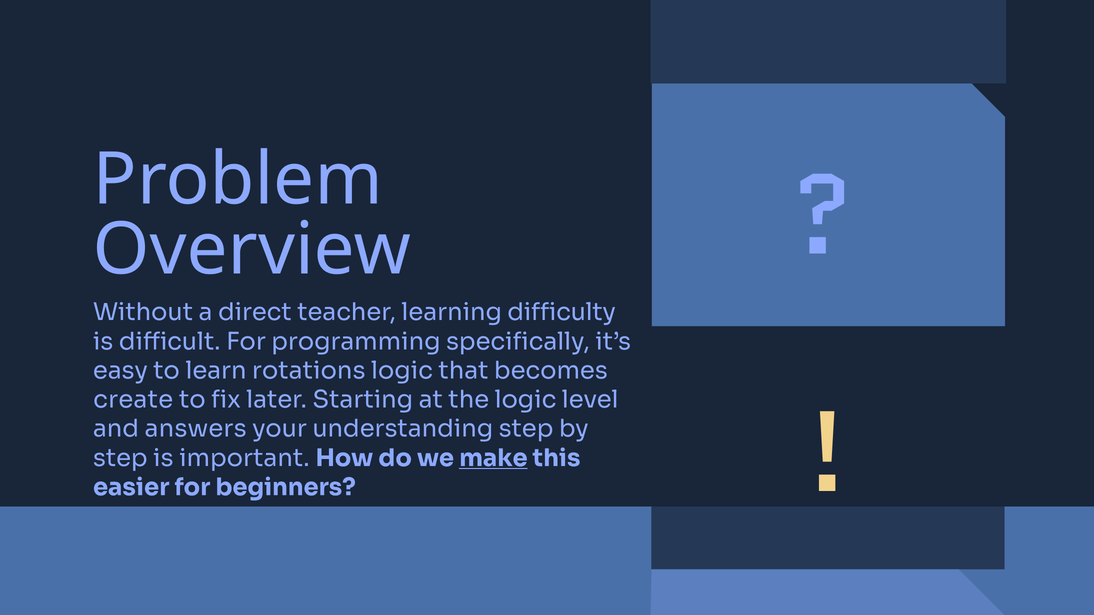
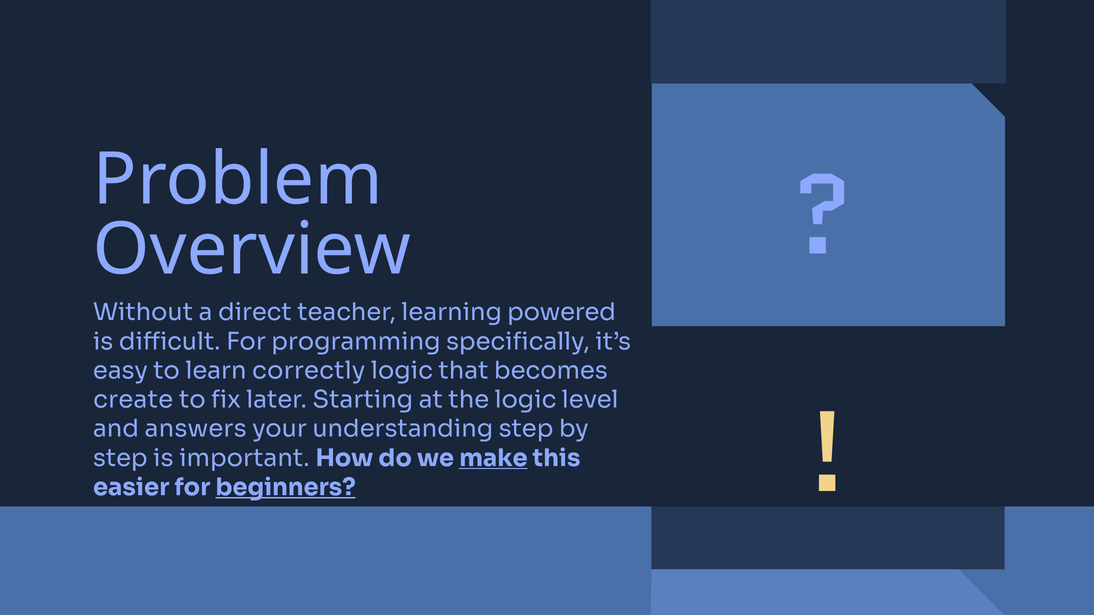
difficulty: difficulty -> powered
rotations: rotations -> correctly
beginners underline: none -> present
